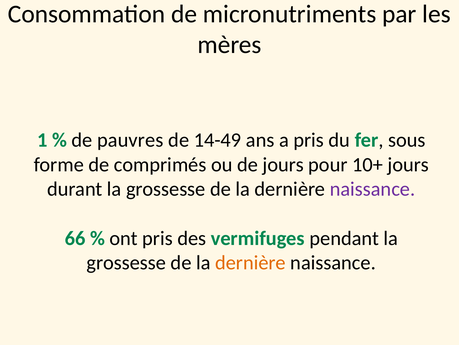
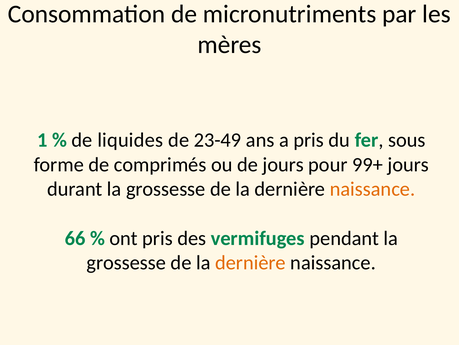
pauvres: pauvres -> liquides
14-49: 14-49 -> 23-49
10+: 10+ -> 99+
naissance at (372, 189) colour: purple -> orange
